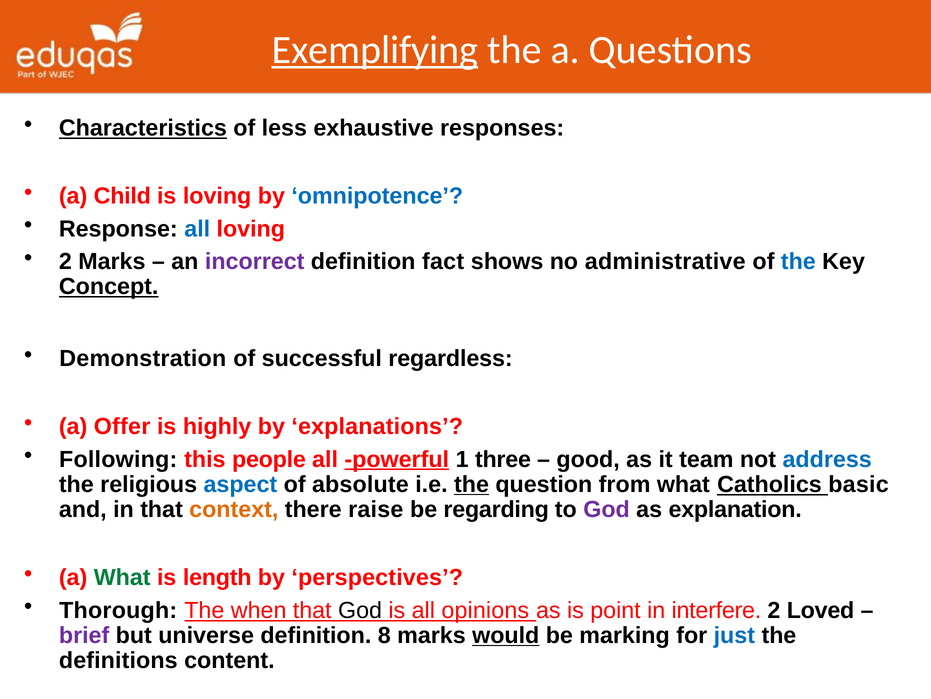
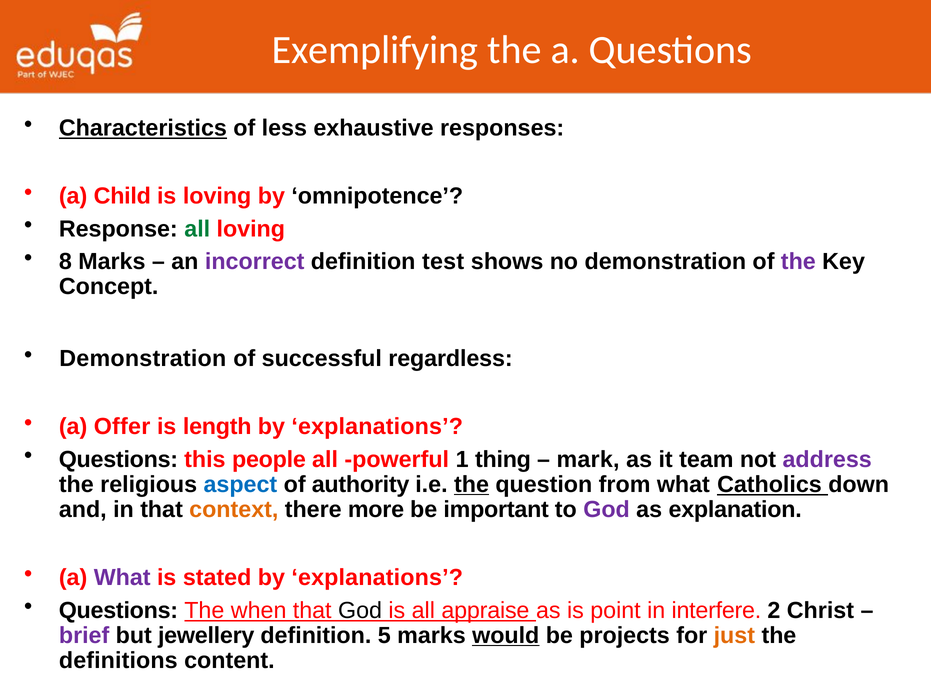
Exemplifying underline: present -> none
omnipotence colour: blue -> black
all at (197, 229) colour: blue -> green
2 at (65, 261): 2 -> 8
fact: fact -> test
no administrative: administrative -> demonstration
the at (798, 261) colour: blue -> purple
Concept underline: present -> none
highly: highly -> length
Following at (118, 459): Following -> Questions
powerful underline: present -> none
three: three -> thing
good: good -> mark
address colour: blue -> purple
absolute: absolute -> authority
basic: basic -> down
raise: raise -> more
regarding: regarding -> important
What at (122, 577) colour: green -> purple
length: length -> stated
perspectives at (377, 577): perspectives -> explanations
Thorough at (118, 610): Thorough -> Questions
opinions: opinions -> appraise
Loved: Loved -> Christ
universe: universe -> jewellery
8: 8 -> 5
marking: marking -> projects
just colour: blue -> orange
